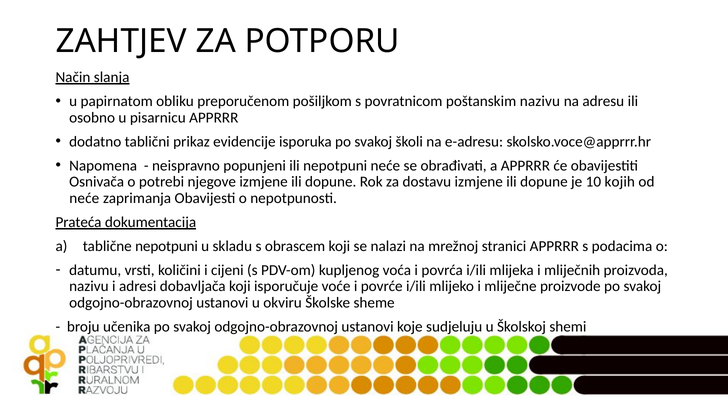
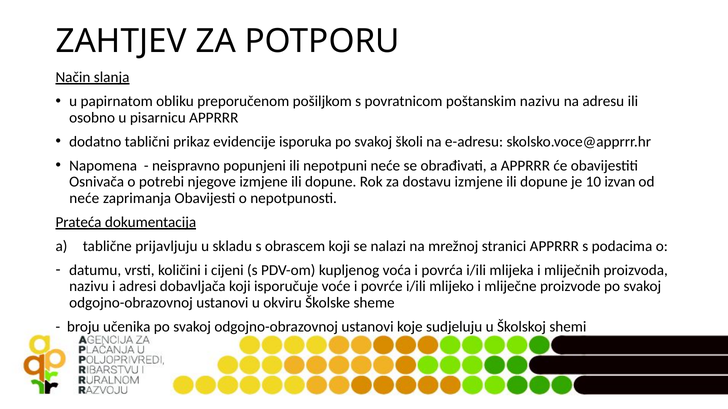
kojih: kojih -> izvan
tablične nepotpuni: nepotpuni -> prijavljuju
